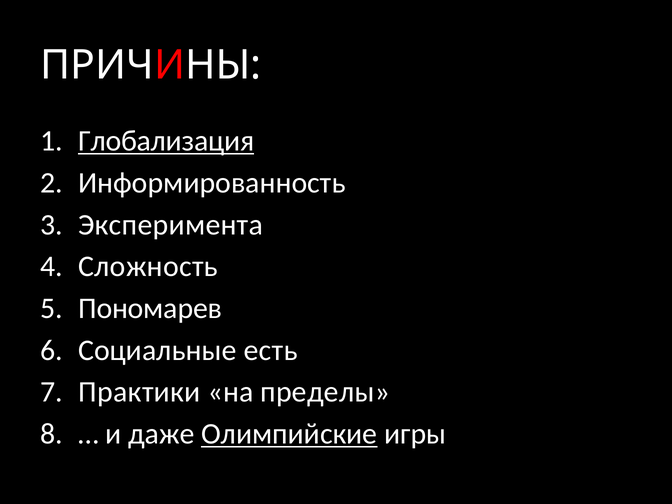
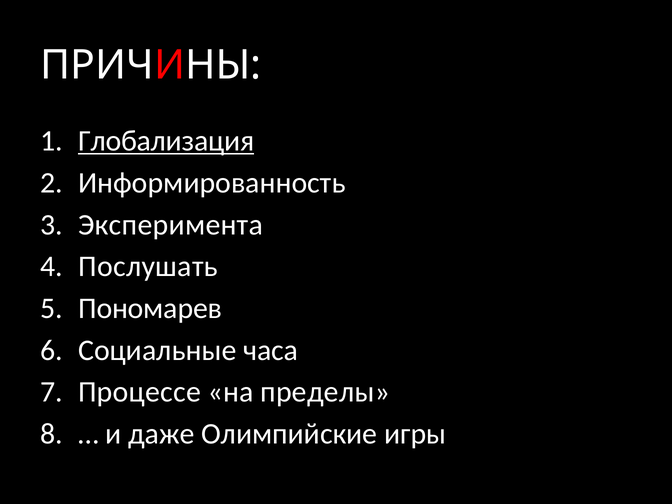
Сложность: Сложность -> Послушать
есть: есть -> часа
Практики: Практики -> Процессе
Олимпийские underline: present -> none
